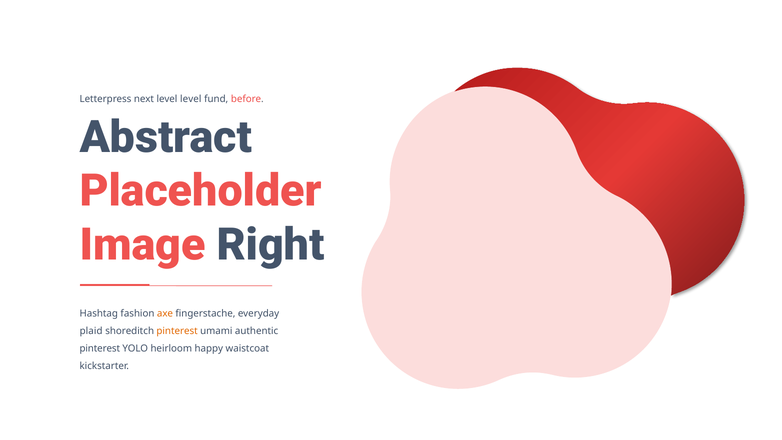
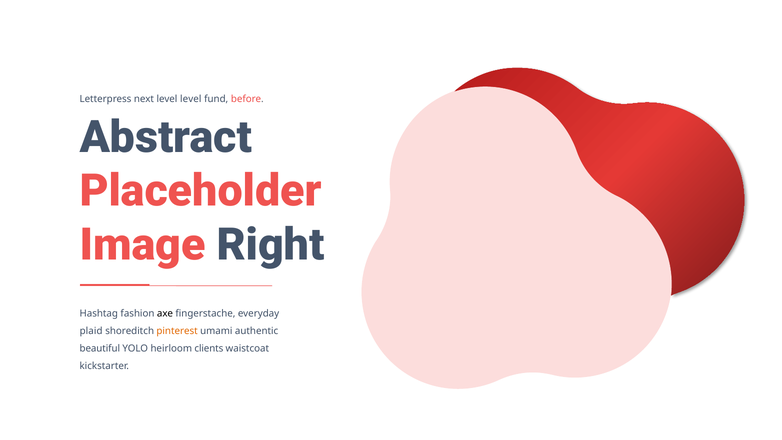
axe colour: orange -> black
pinterest at (100, 348): pinterest -> beautiful
happy: happy -> clients
